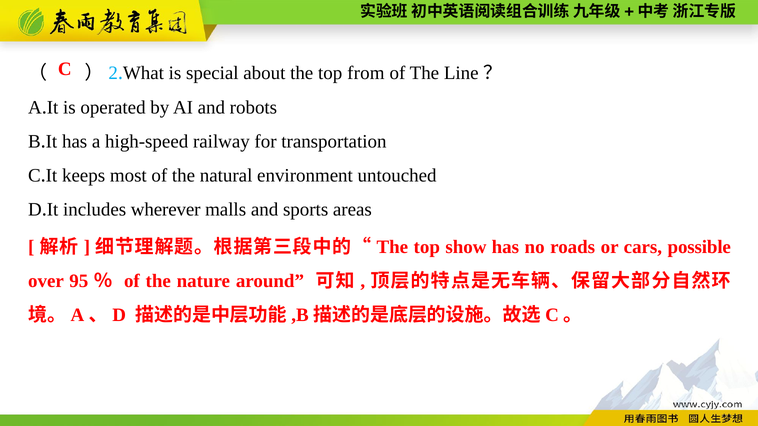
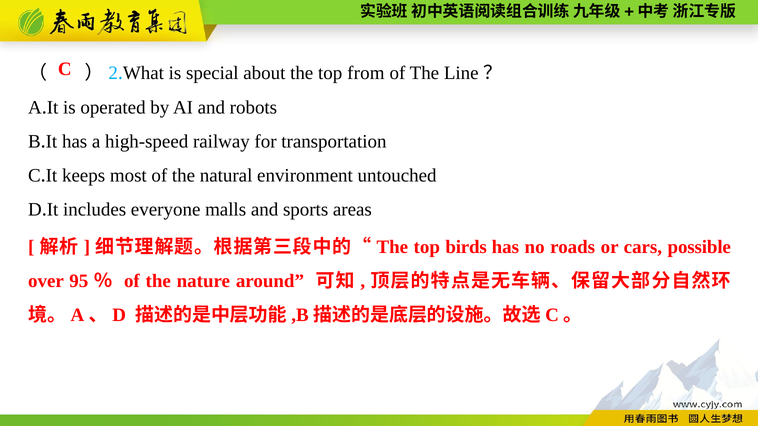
wherever: wherever -> everyone
show: show -> birds
